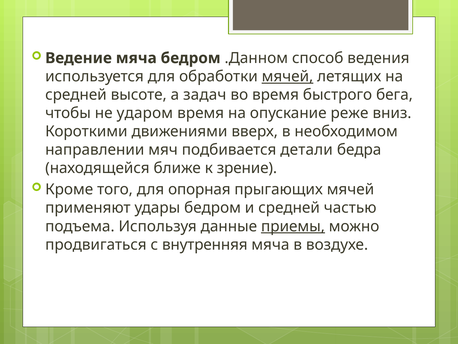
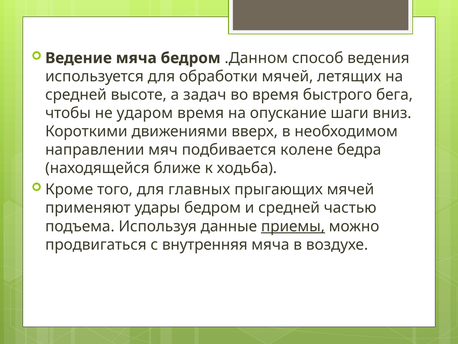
мячей at (287, 76) underline: present -> none
реже: реже -> шаги
детали: детали -> колене
зрение: зрение -> ходьба
опорная: опорная -> главных
